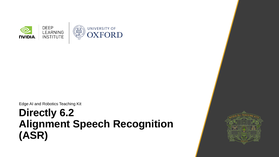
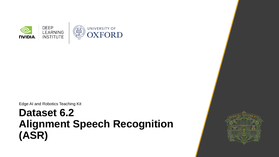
Directly: Directly -> Dataset
